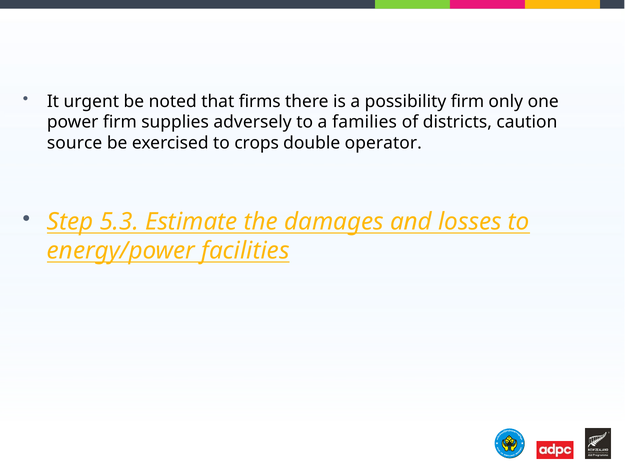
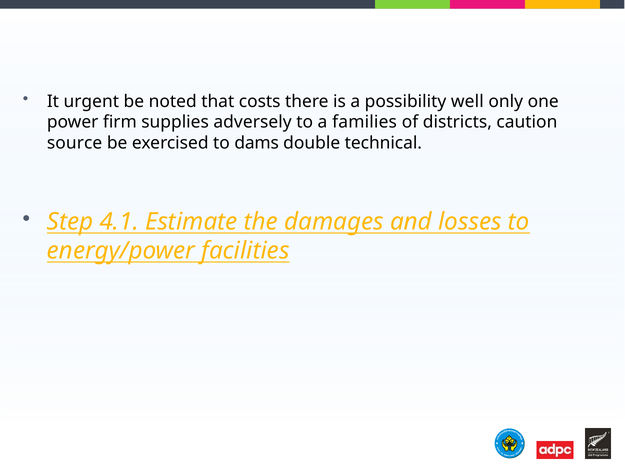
firms: firms -> costs
possibility firm: firm -> well
crops: crops -> dams
operator: operator -> technical
5.3: 5.3 -> 4.1
